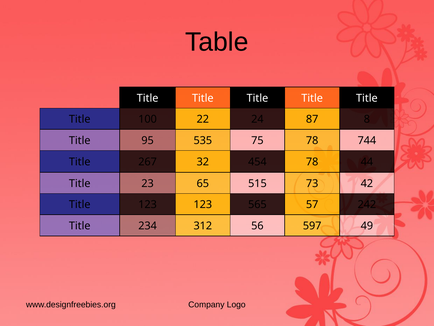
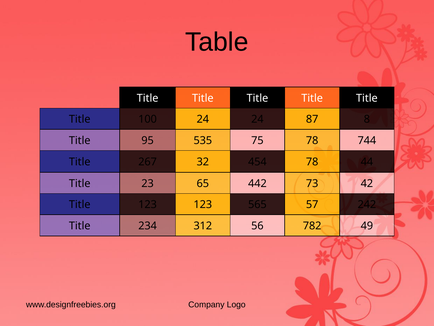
100 22: 22 -> 24
515: 515 -> 442
597: 597 -> 782
